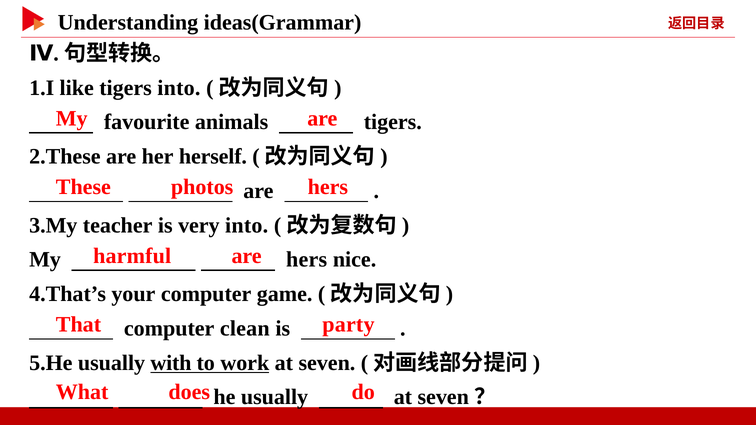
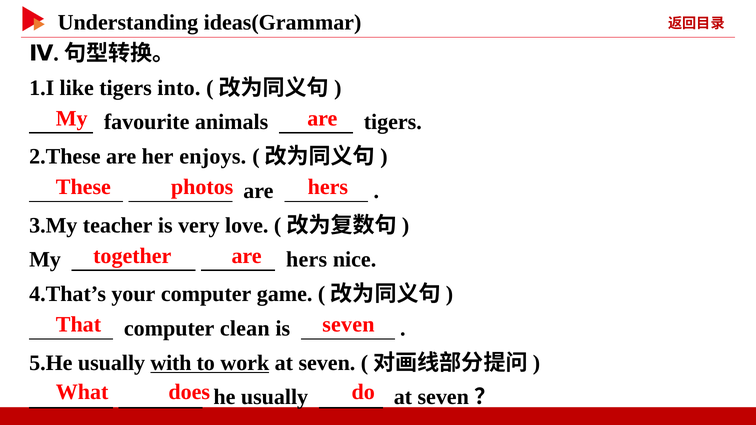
herself: herself -> enjoys
very into: into -> love
harmful: harmful -> together
party at (348, 325): party -> seven
